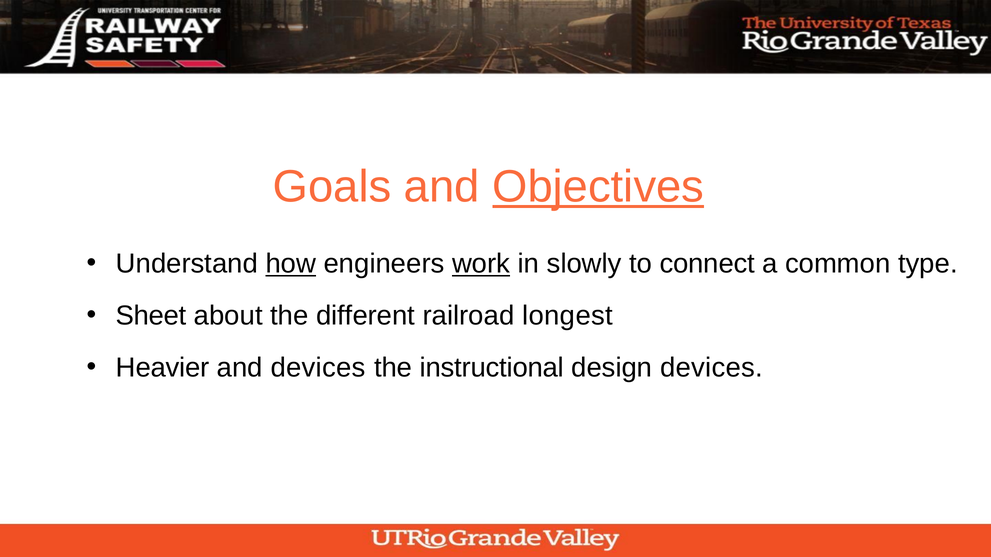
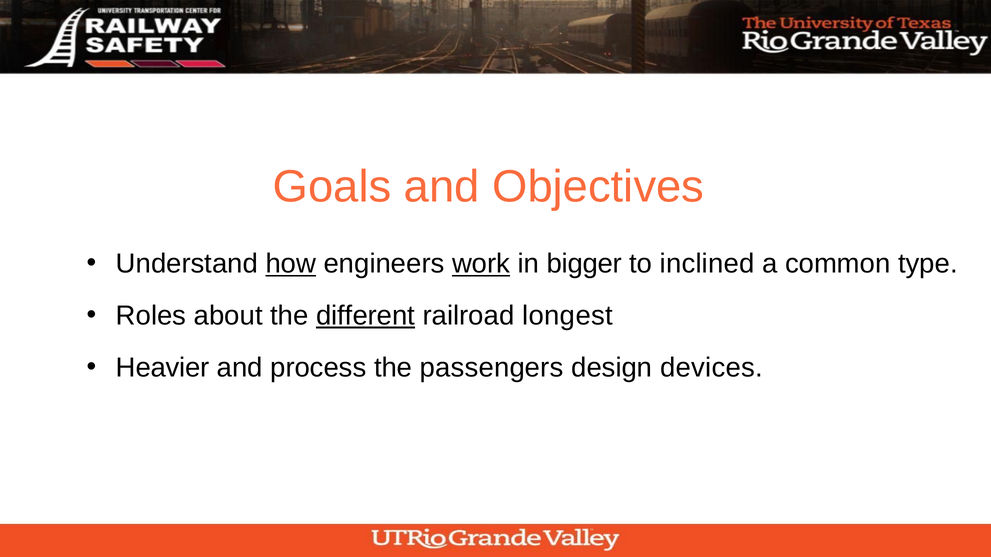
Objectives underline: present -> none
slowly: slowly -> bigger
connect: connect -> inclined
Sheet: Sheet -> Roles
different underline: none -> present
and devices: devices -> process
instructional: instructional -> passengers
